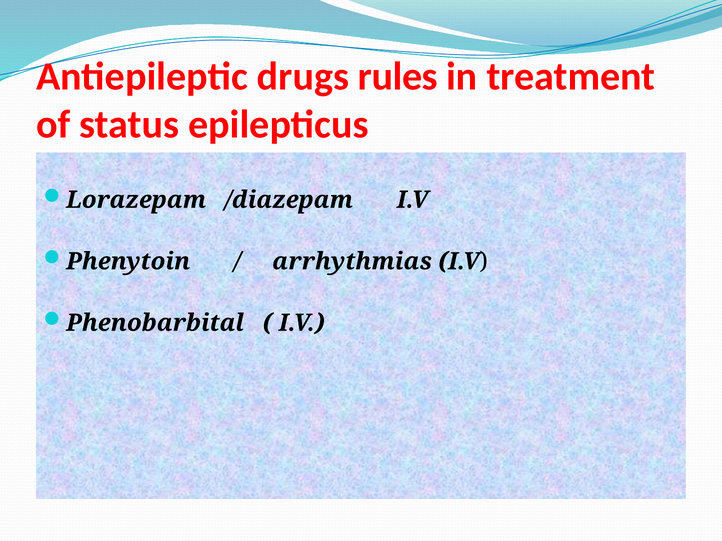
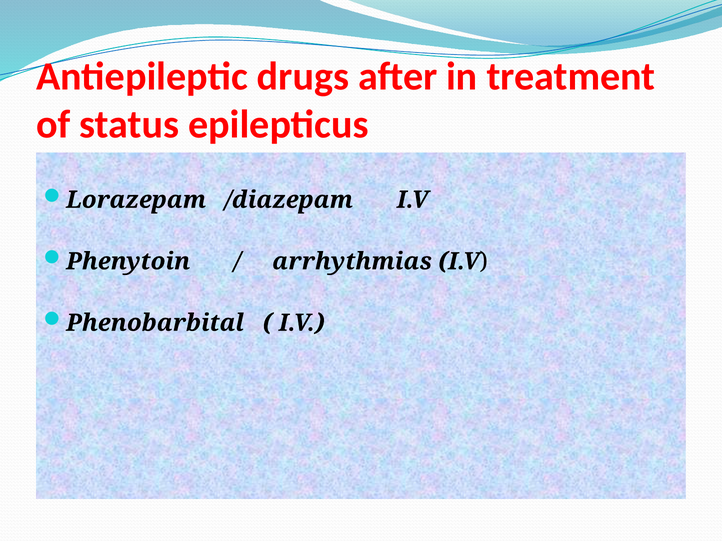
rules: rules -> after
